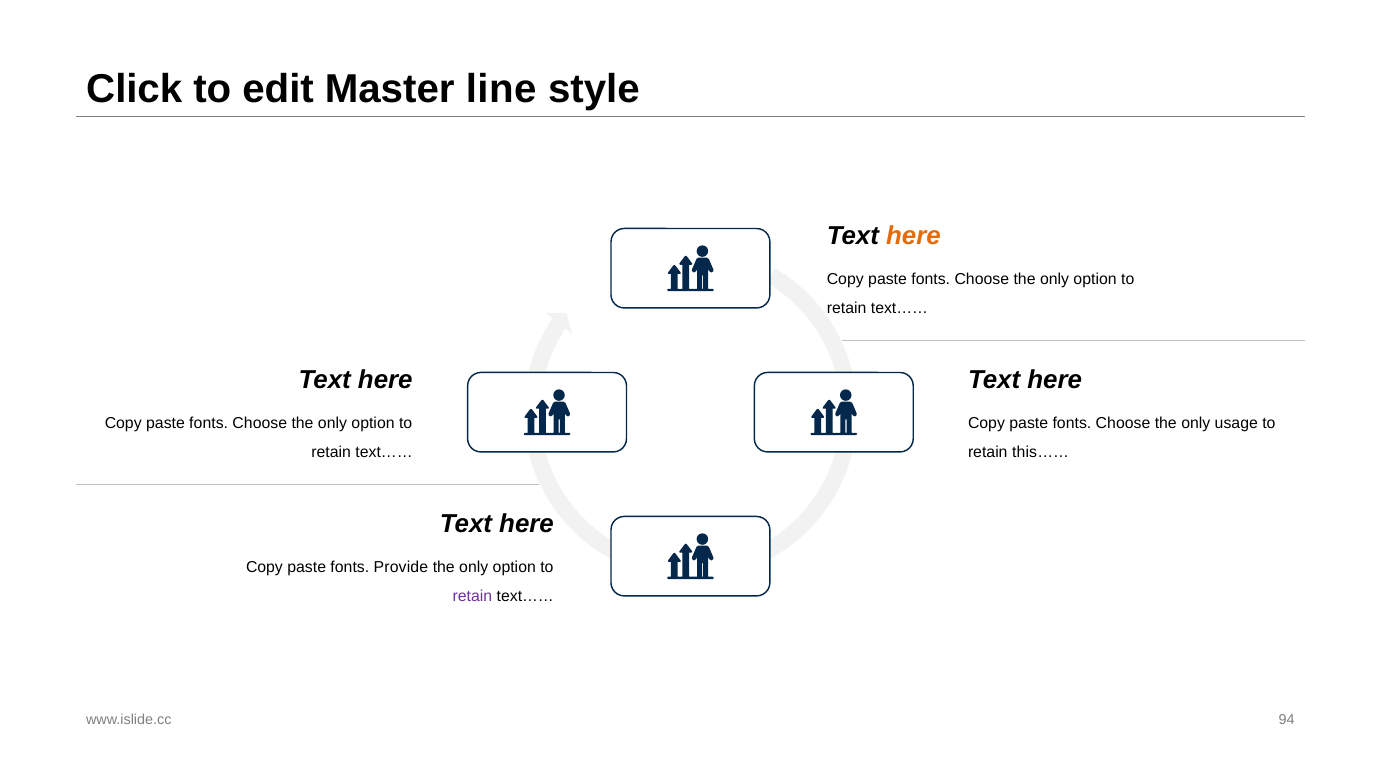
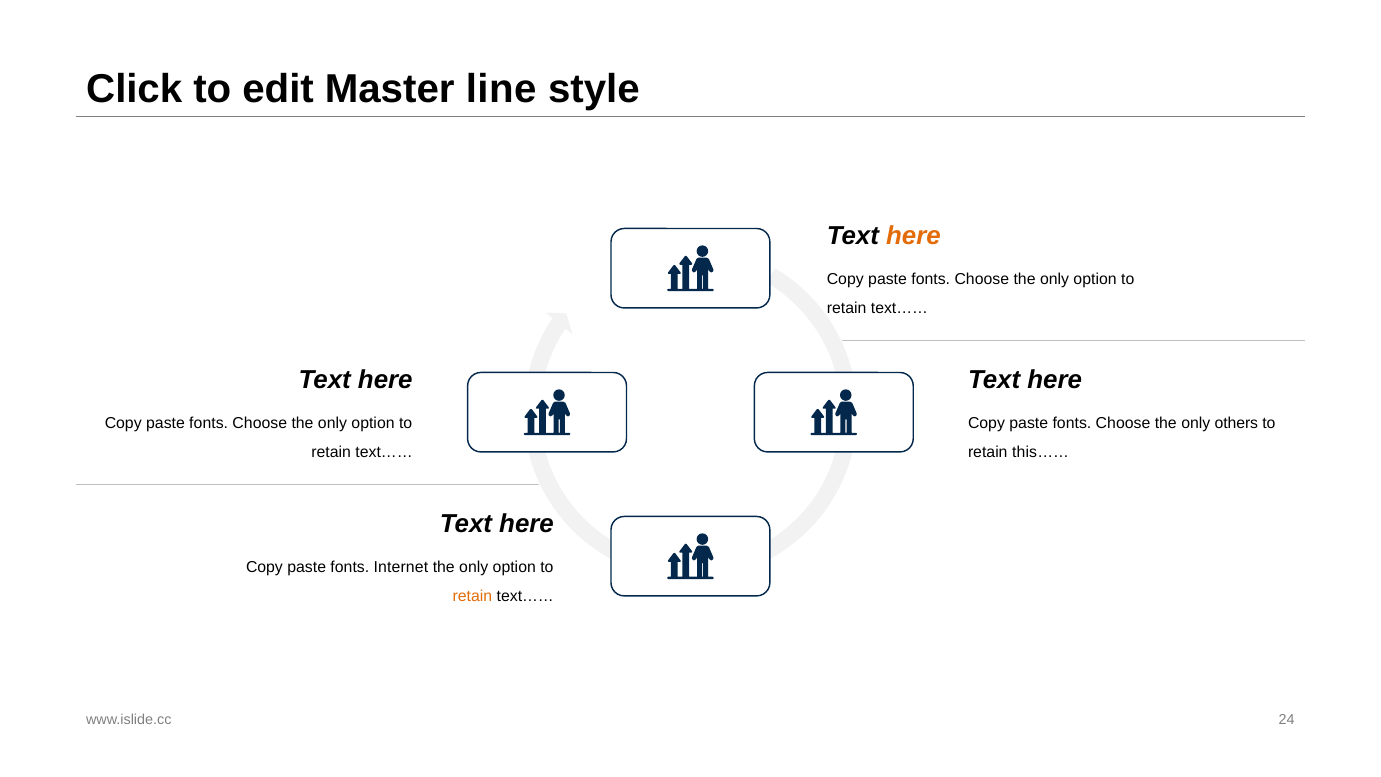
usage: usage -> others
Provide: Provide -> Internet
retain at (472, 596) colour: purple -> orange
94: 94 -> 24
